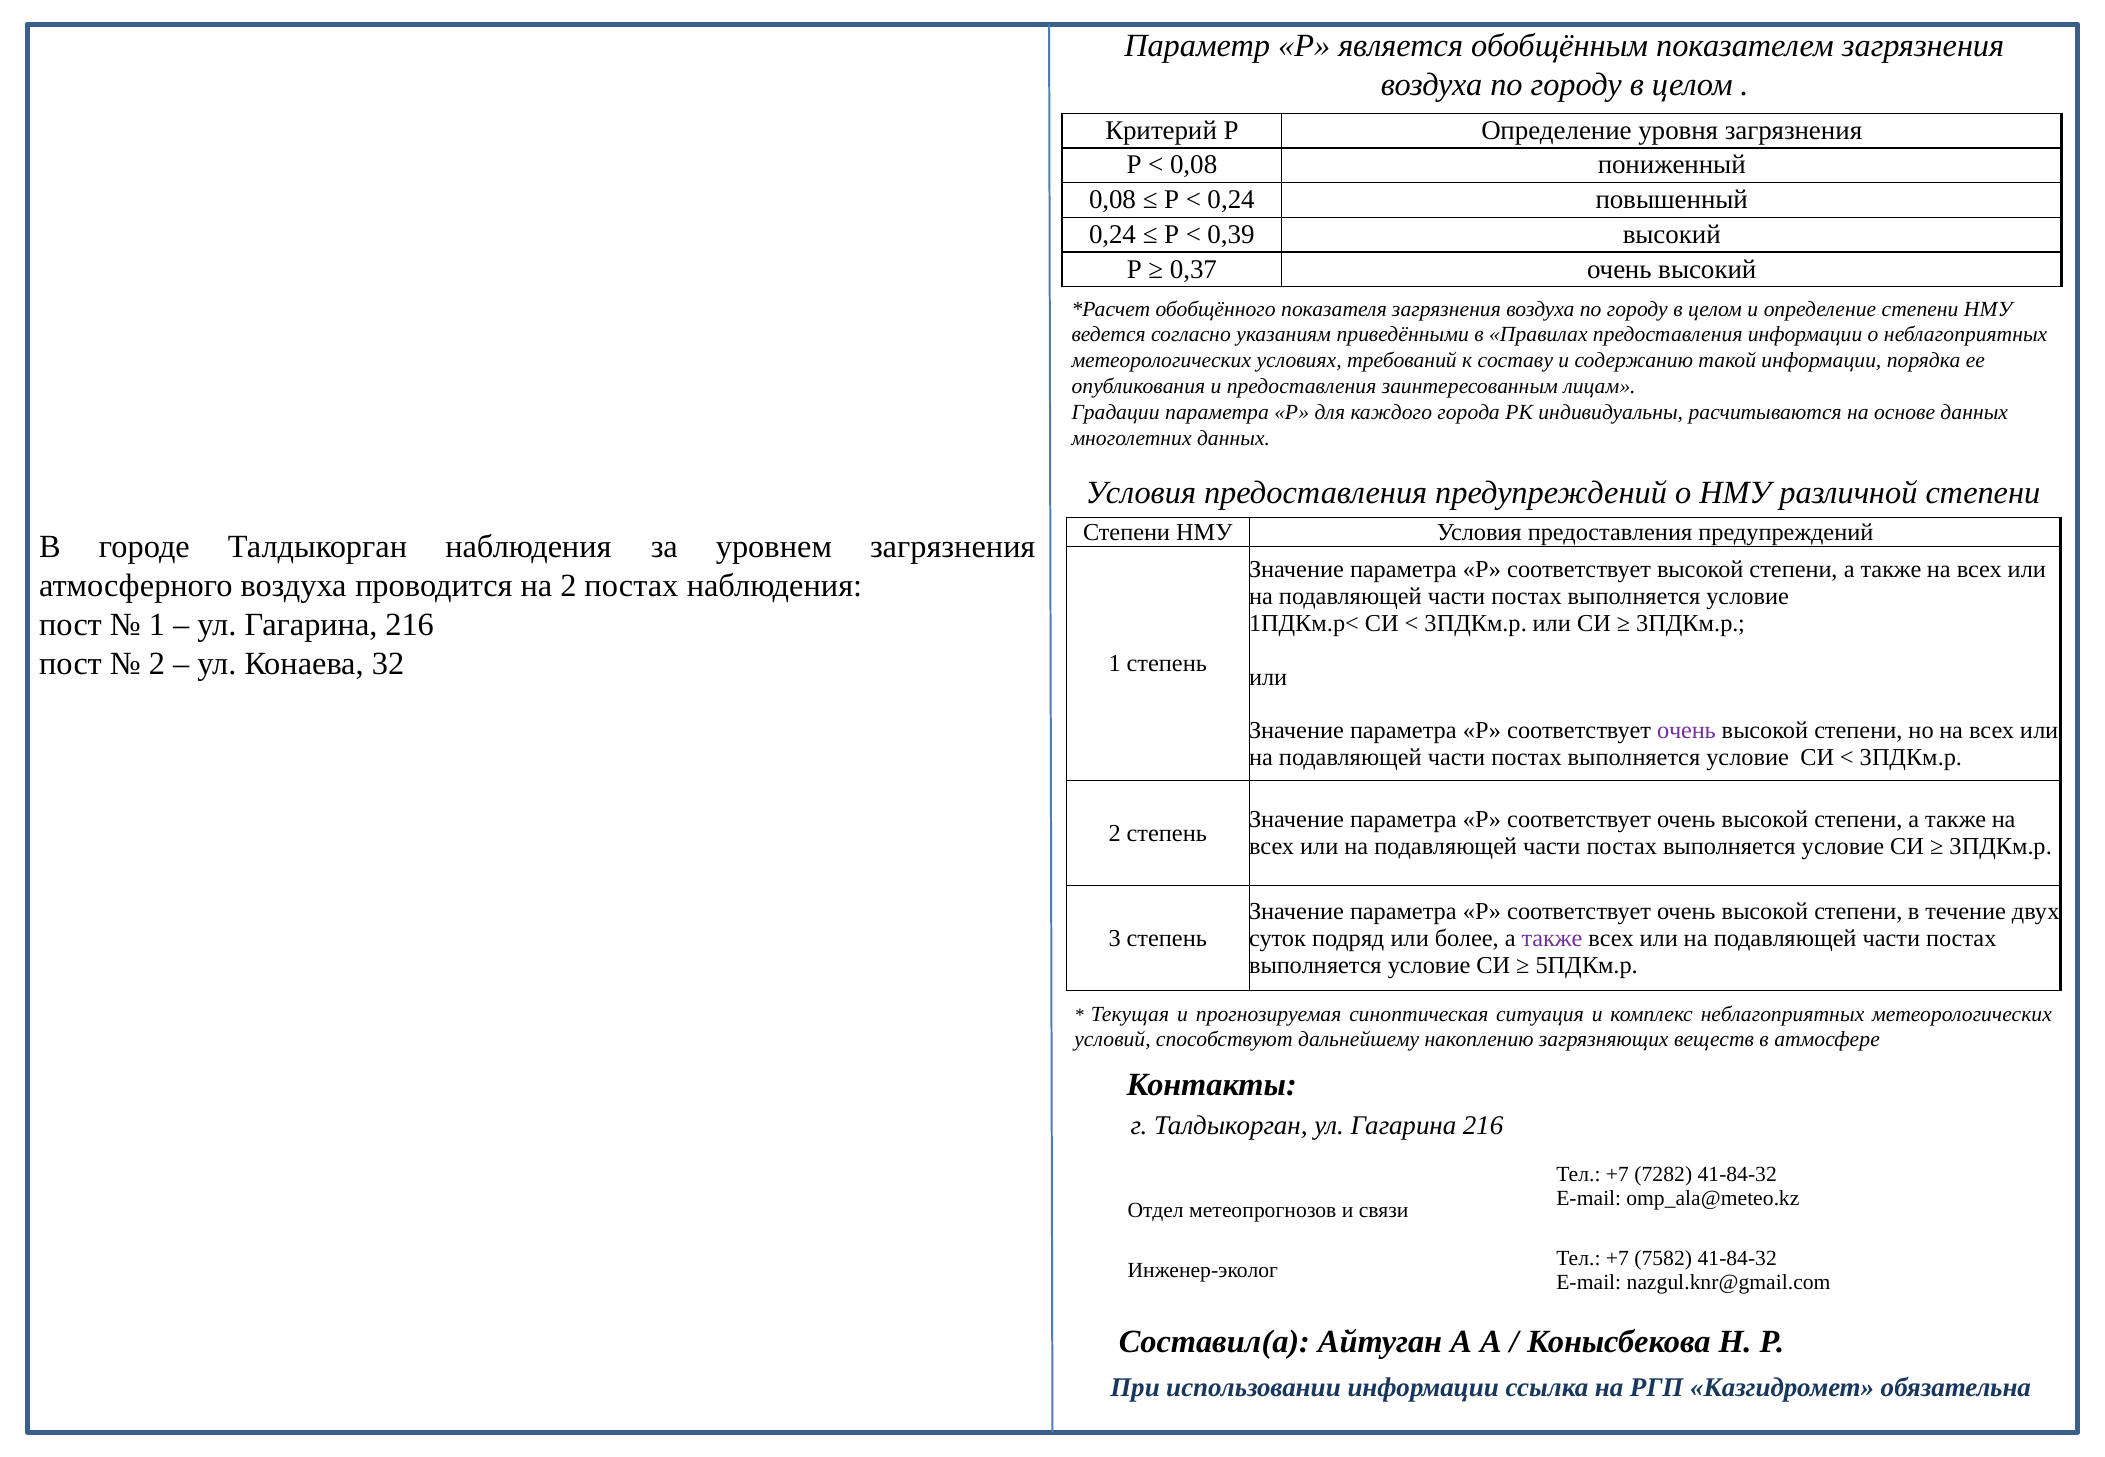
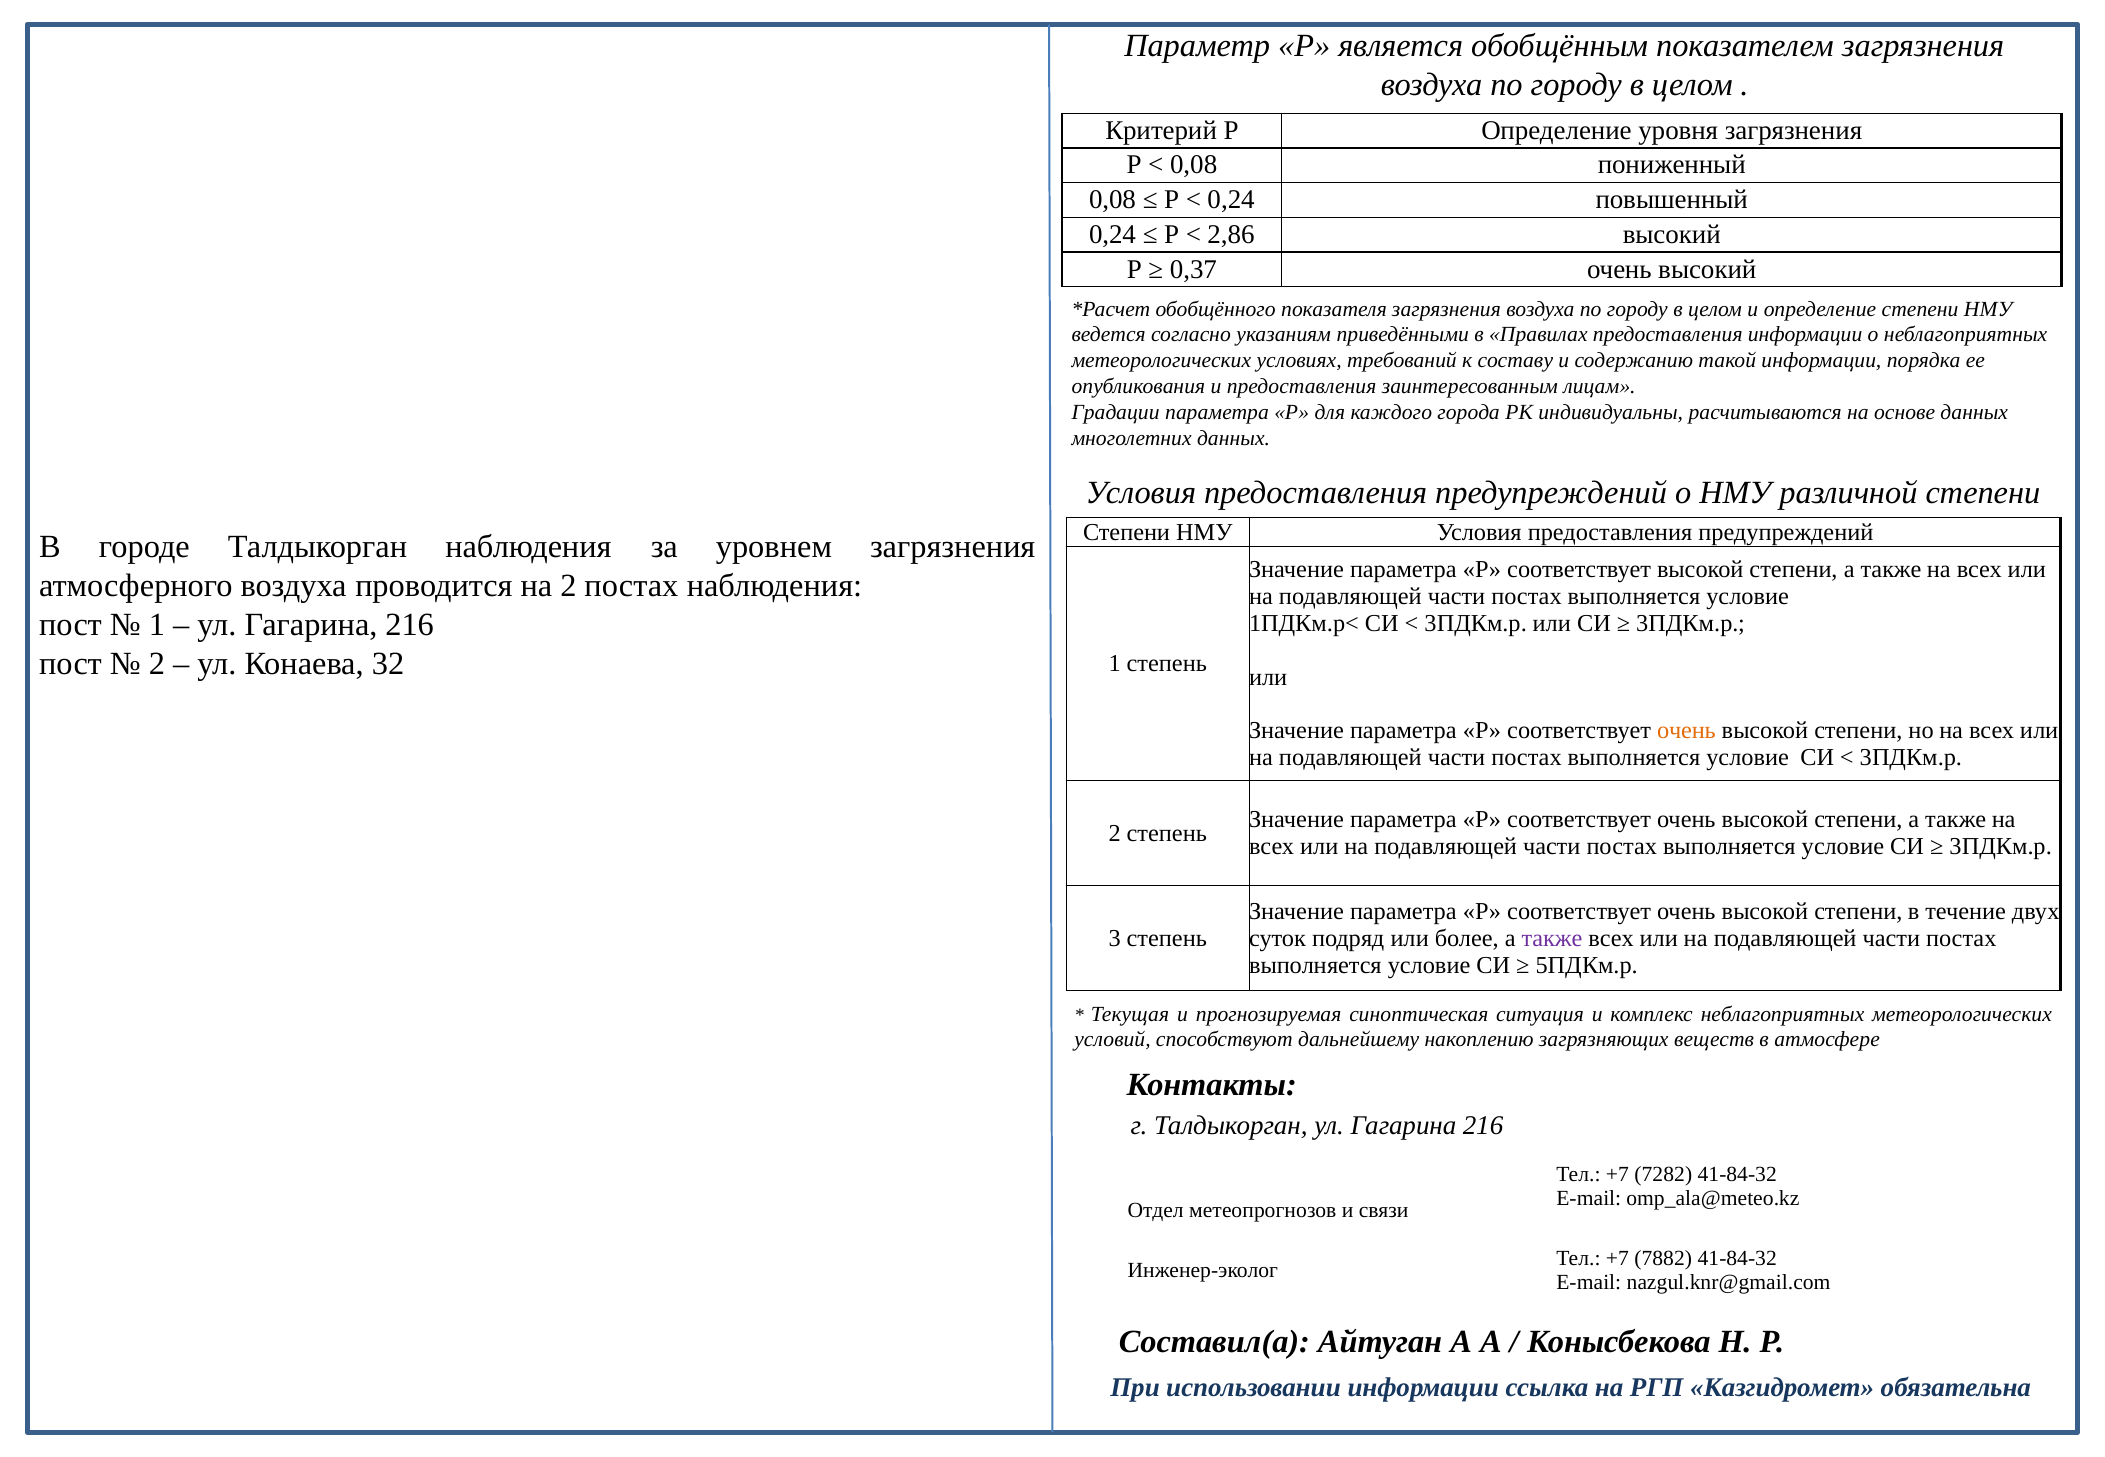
0,39: 0,39 -> 2,86
очень at (1686, 731) colour: purple -> orange
7582: 7582 -> 7882
